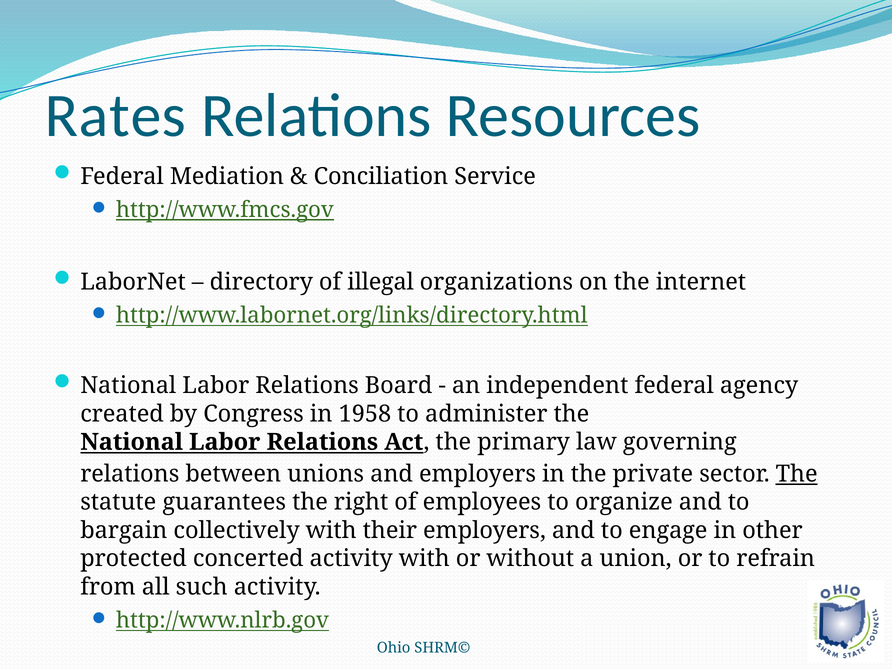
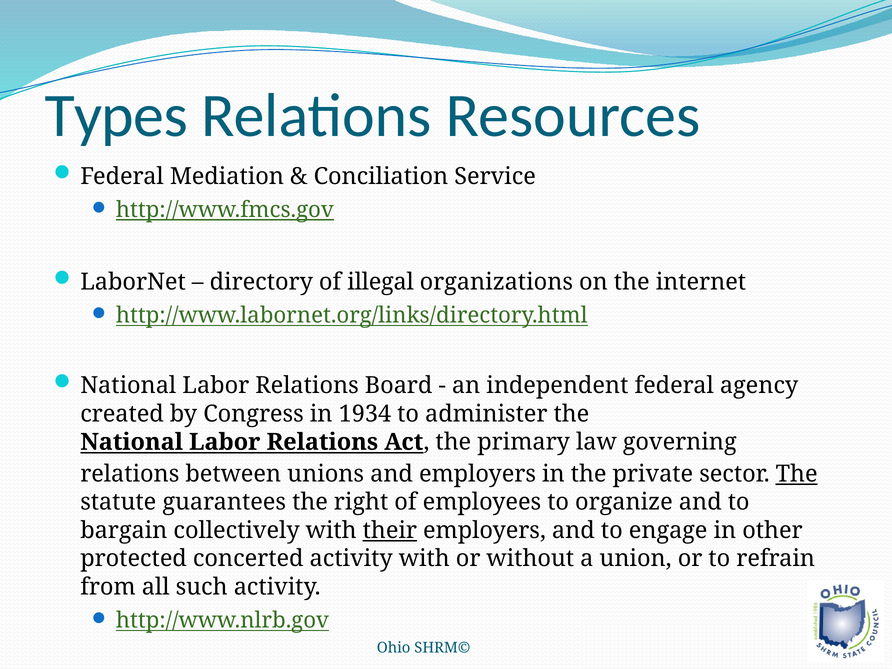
Rates: Rates -> Types
1958: 1958 -> 1934
their underline: none -> present
